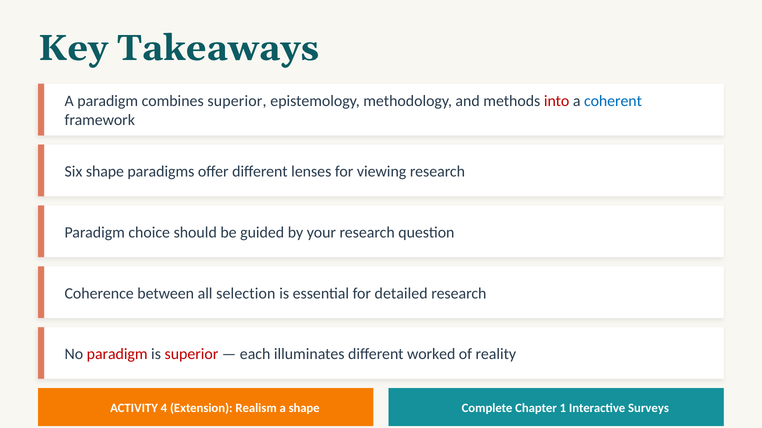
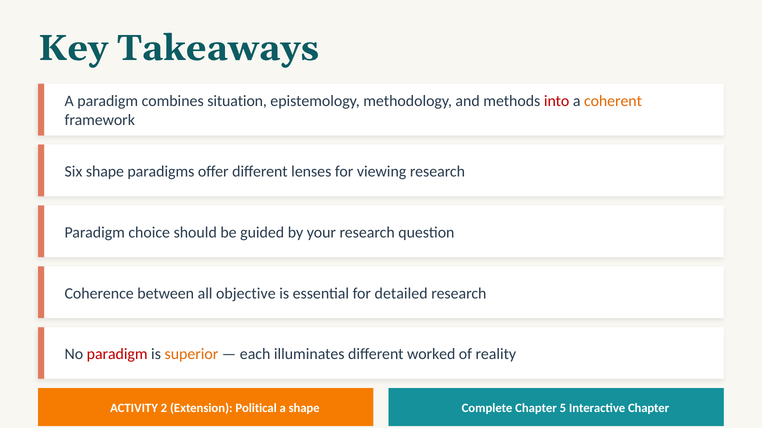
combines superior: superior -> situation
coherent colour: blue -> orange
selection: selection -> objective
superior at (191, 355) colour: red -> orange
4: 4 -> 2
Realism: Realism -> Political
1: 1 -> 5
Interactive Surveys: Surveys -> Chapter
